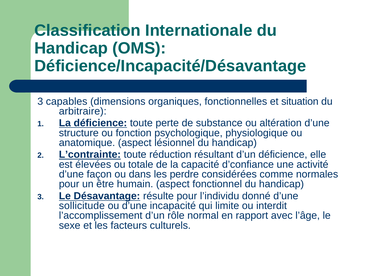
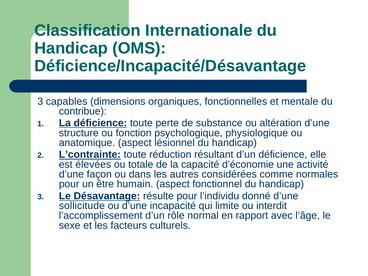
situation: situation -> mentale
arbitraire: arbitraire -> contribue
d’confiance: d’confiance -> d’économie
perdre: perdre -> autres
